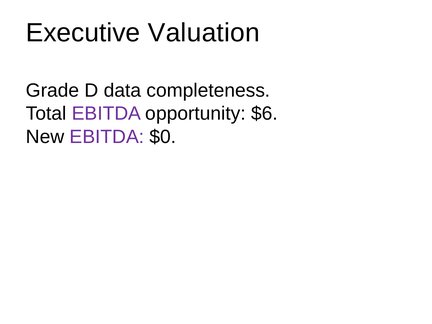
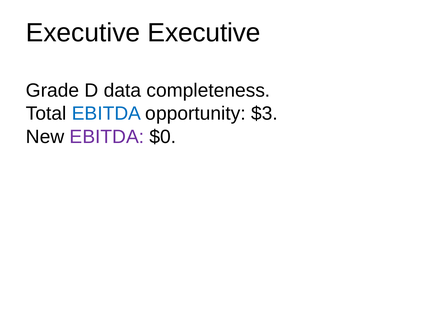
Executive Valuation: Valuation -> Executive
EBITDA at (106, 114) colour: purple -> blue
$6: $6 -> $3
